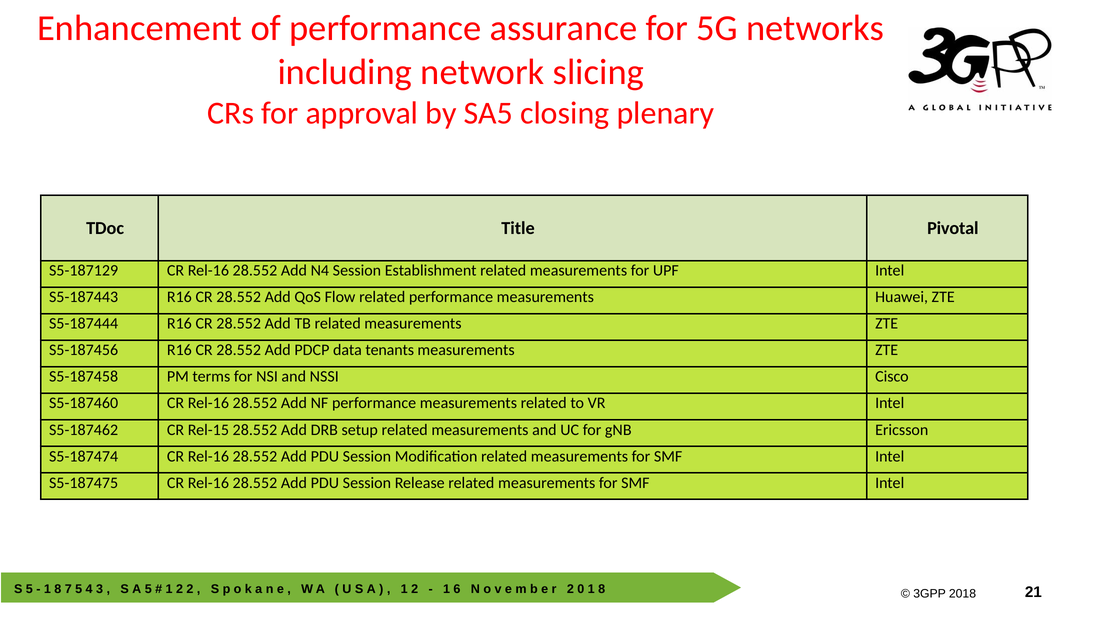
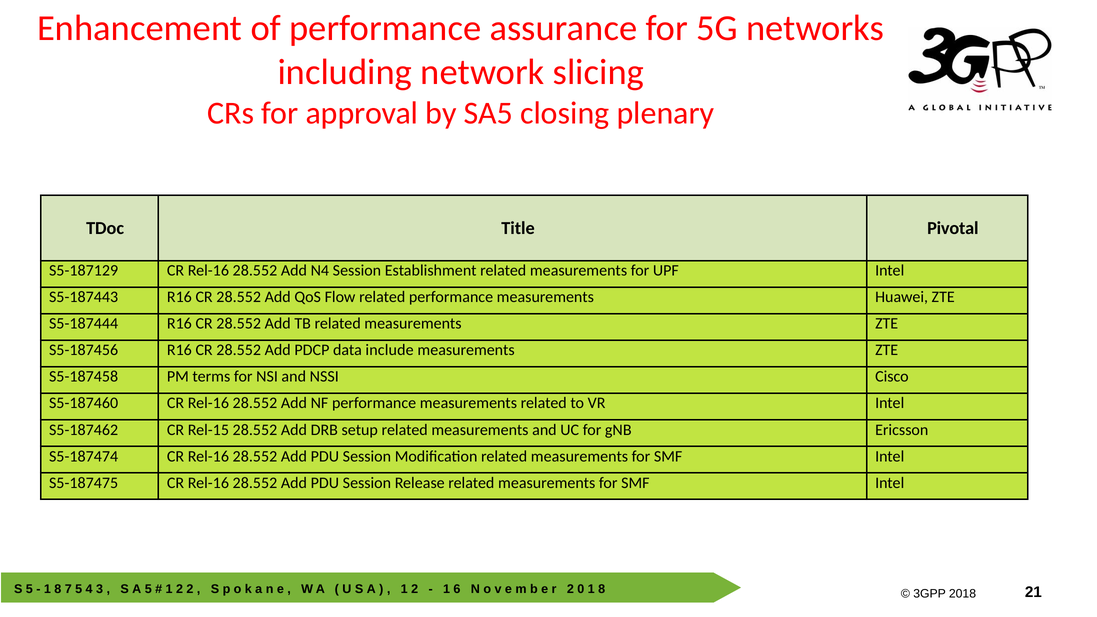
tenants: tenants -> include
